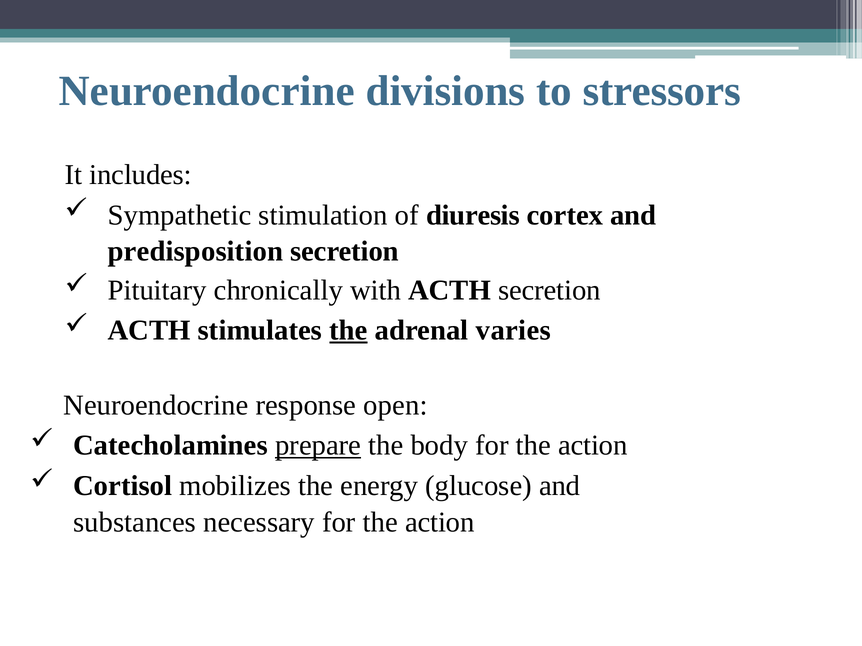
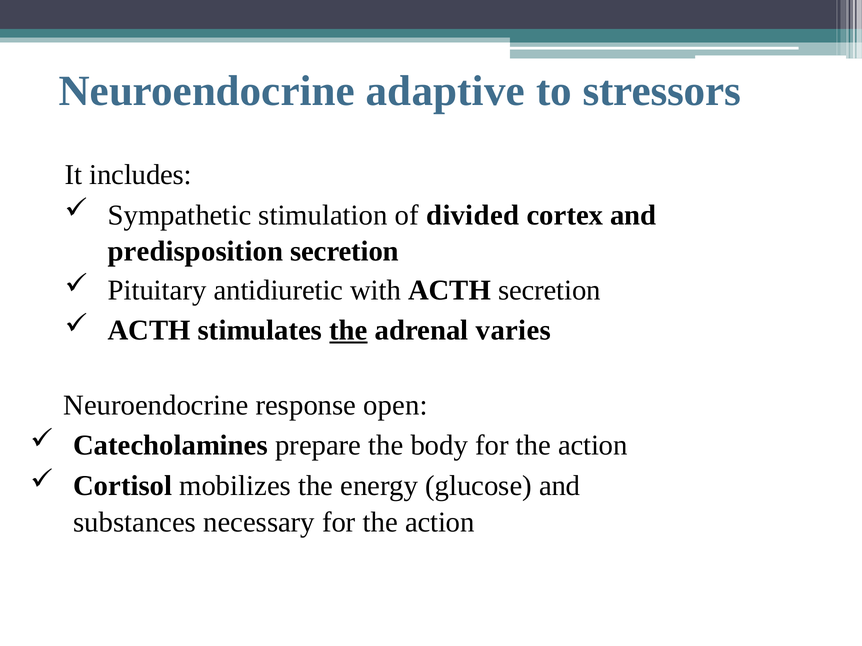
divisions: divisions -> adaptive
diuresis: diuresis -> divided
chronically: chronically -> antidiuretic
prepare underline: present -> none
